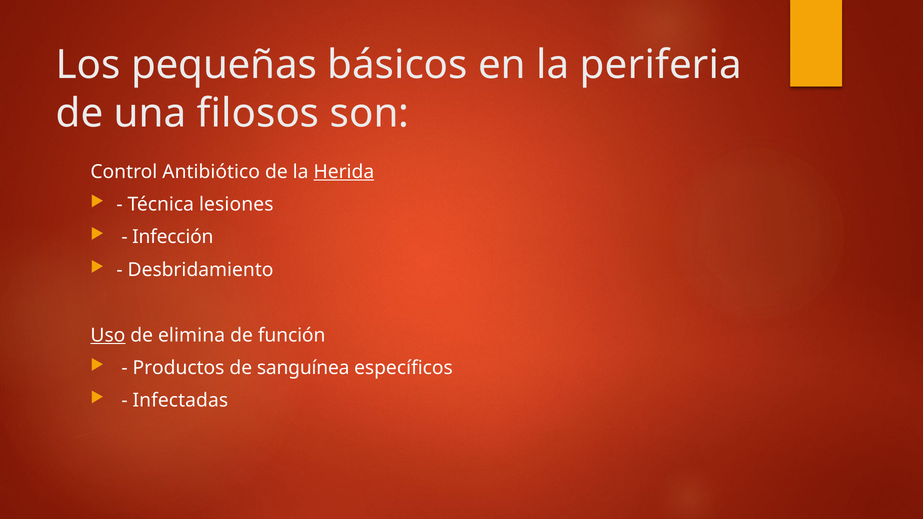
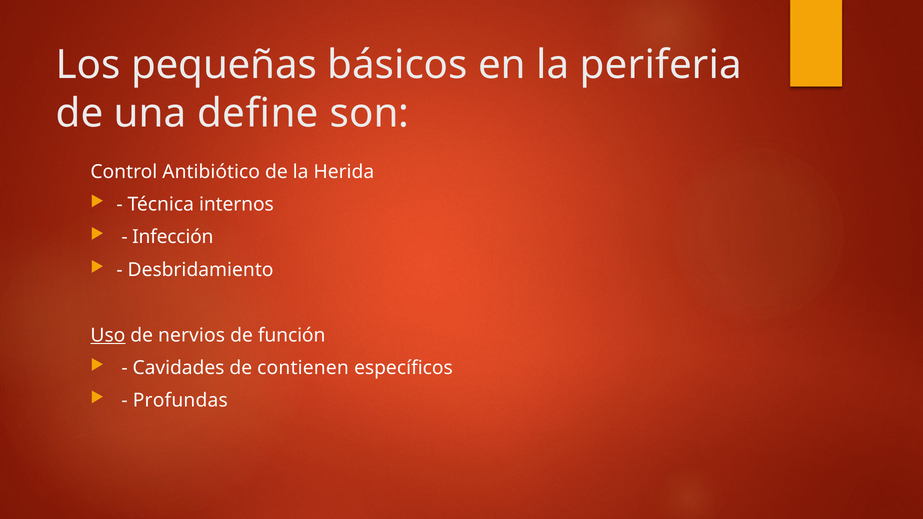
filosos: filosos -> define
Herida underline: present -> none
lesiones: lesiones -> internos
elimina: elimina -> nervios
Productos: Productos -> Cavidades
sanguínea: sanguínea -> contienen
Infectadas: Infectadas -> Profundas
